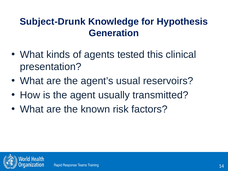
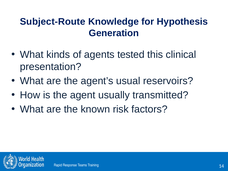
Subject-Drunk: Subject-Drunk -> Subject-Route
